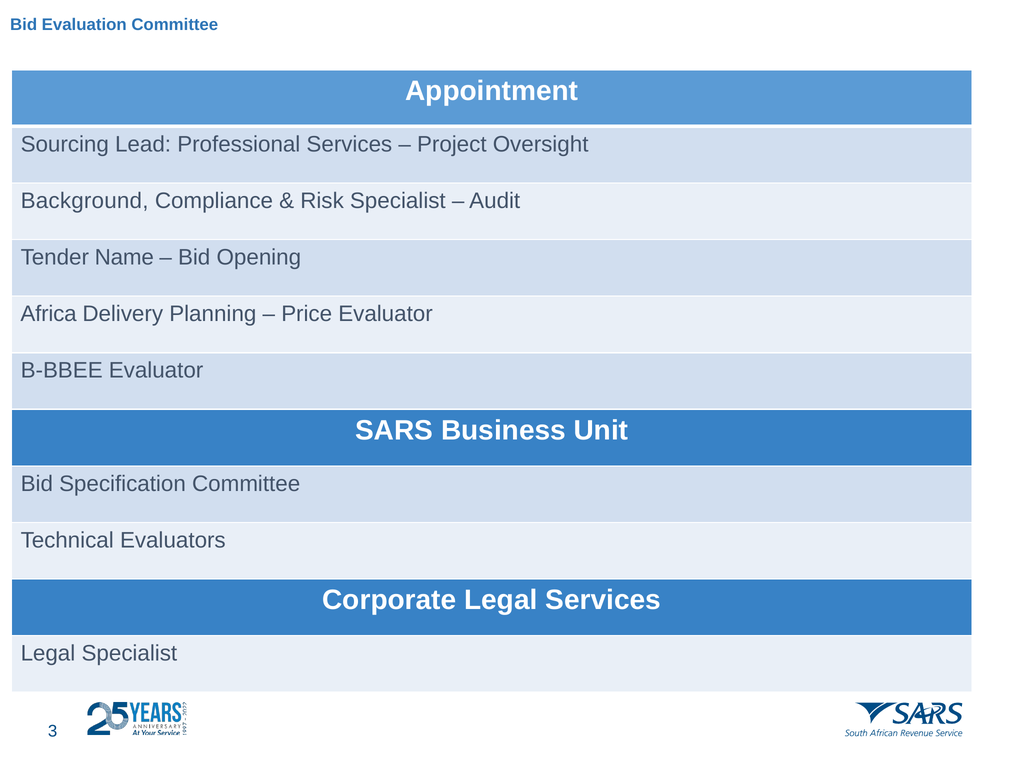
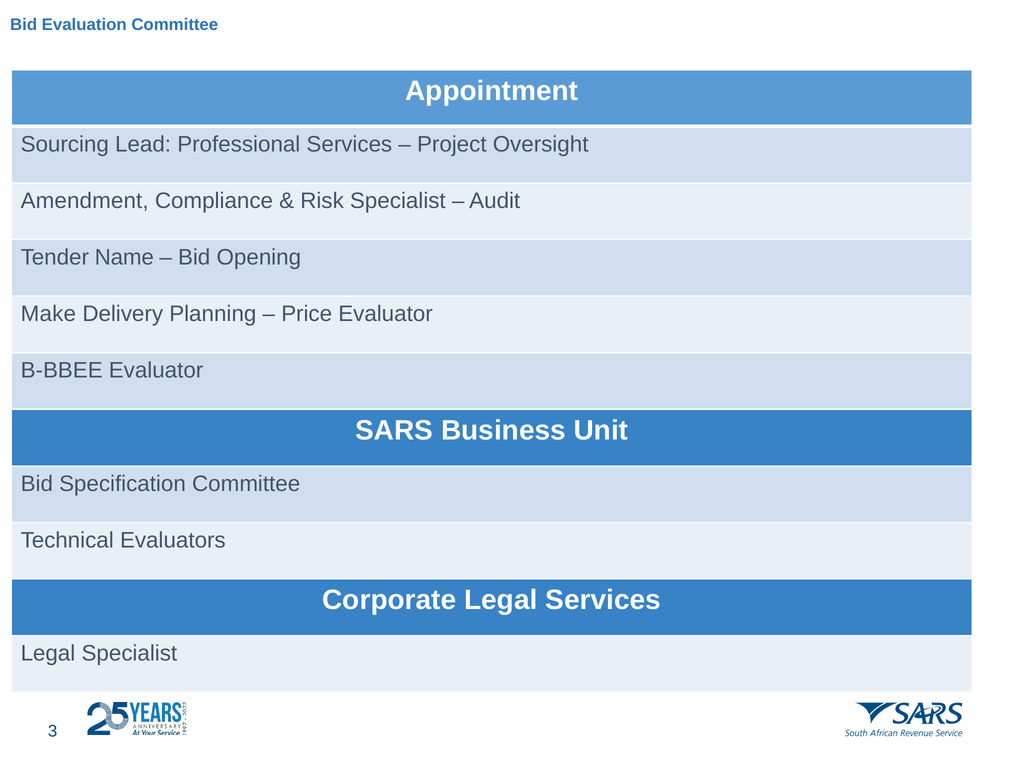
Background: Background -> Amendment
Africa: Africa -> Make
